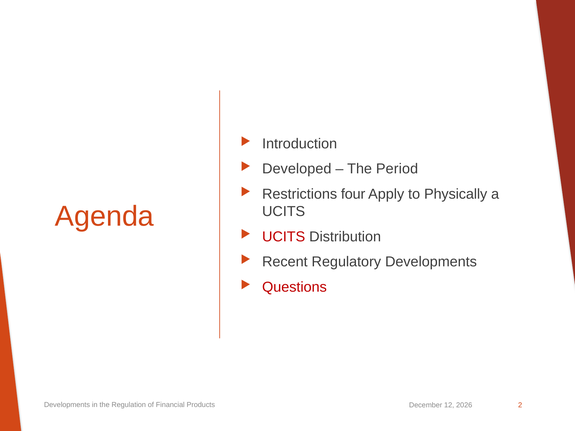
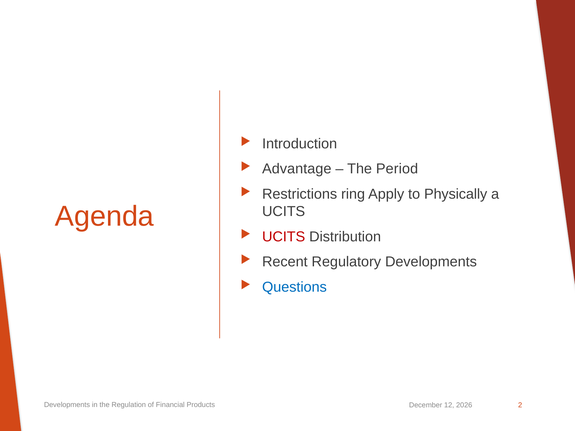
Developed: Developed -> Advantage
four: four -> ring
Questions colour: red -> blue
